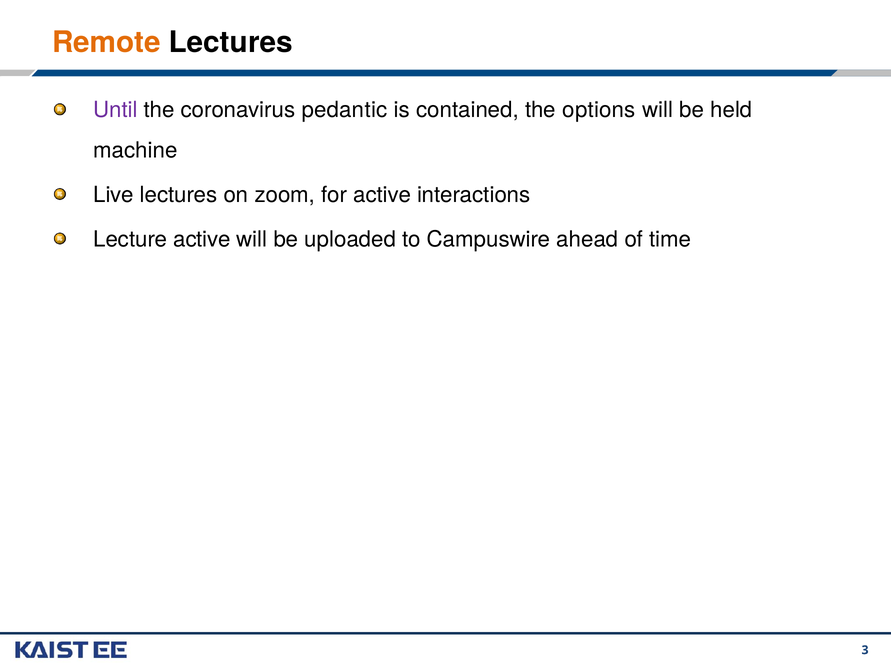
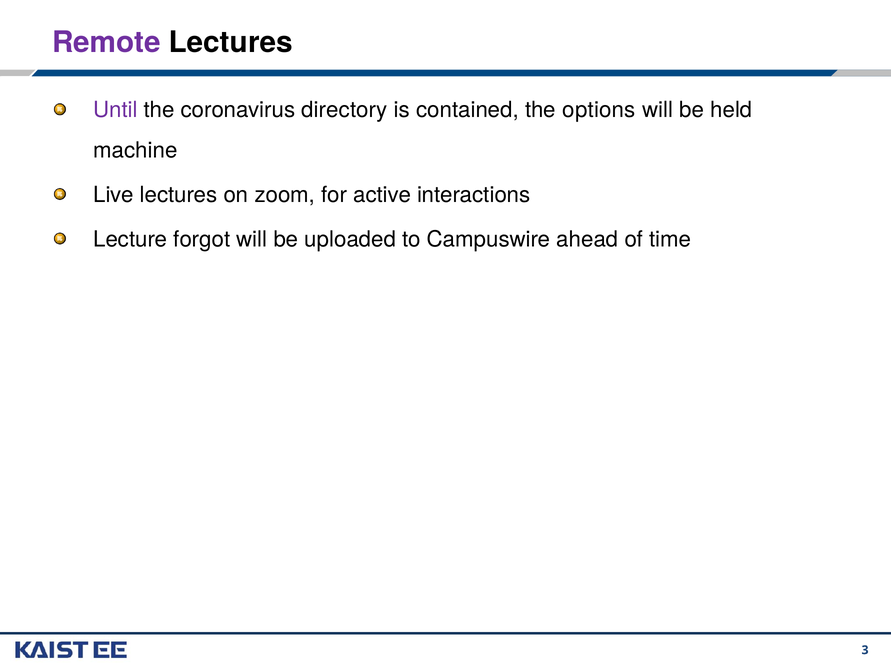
Remote colour: orange -> purple
pedantic: pedantic -> directory
Lecture active: active -> forgot
